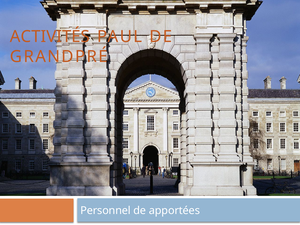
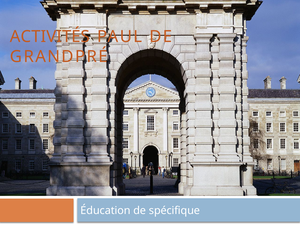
Personnel: Personnel -> Éducation
apportées: apportées -> spécifique
